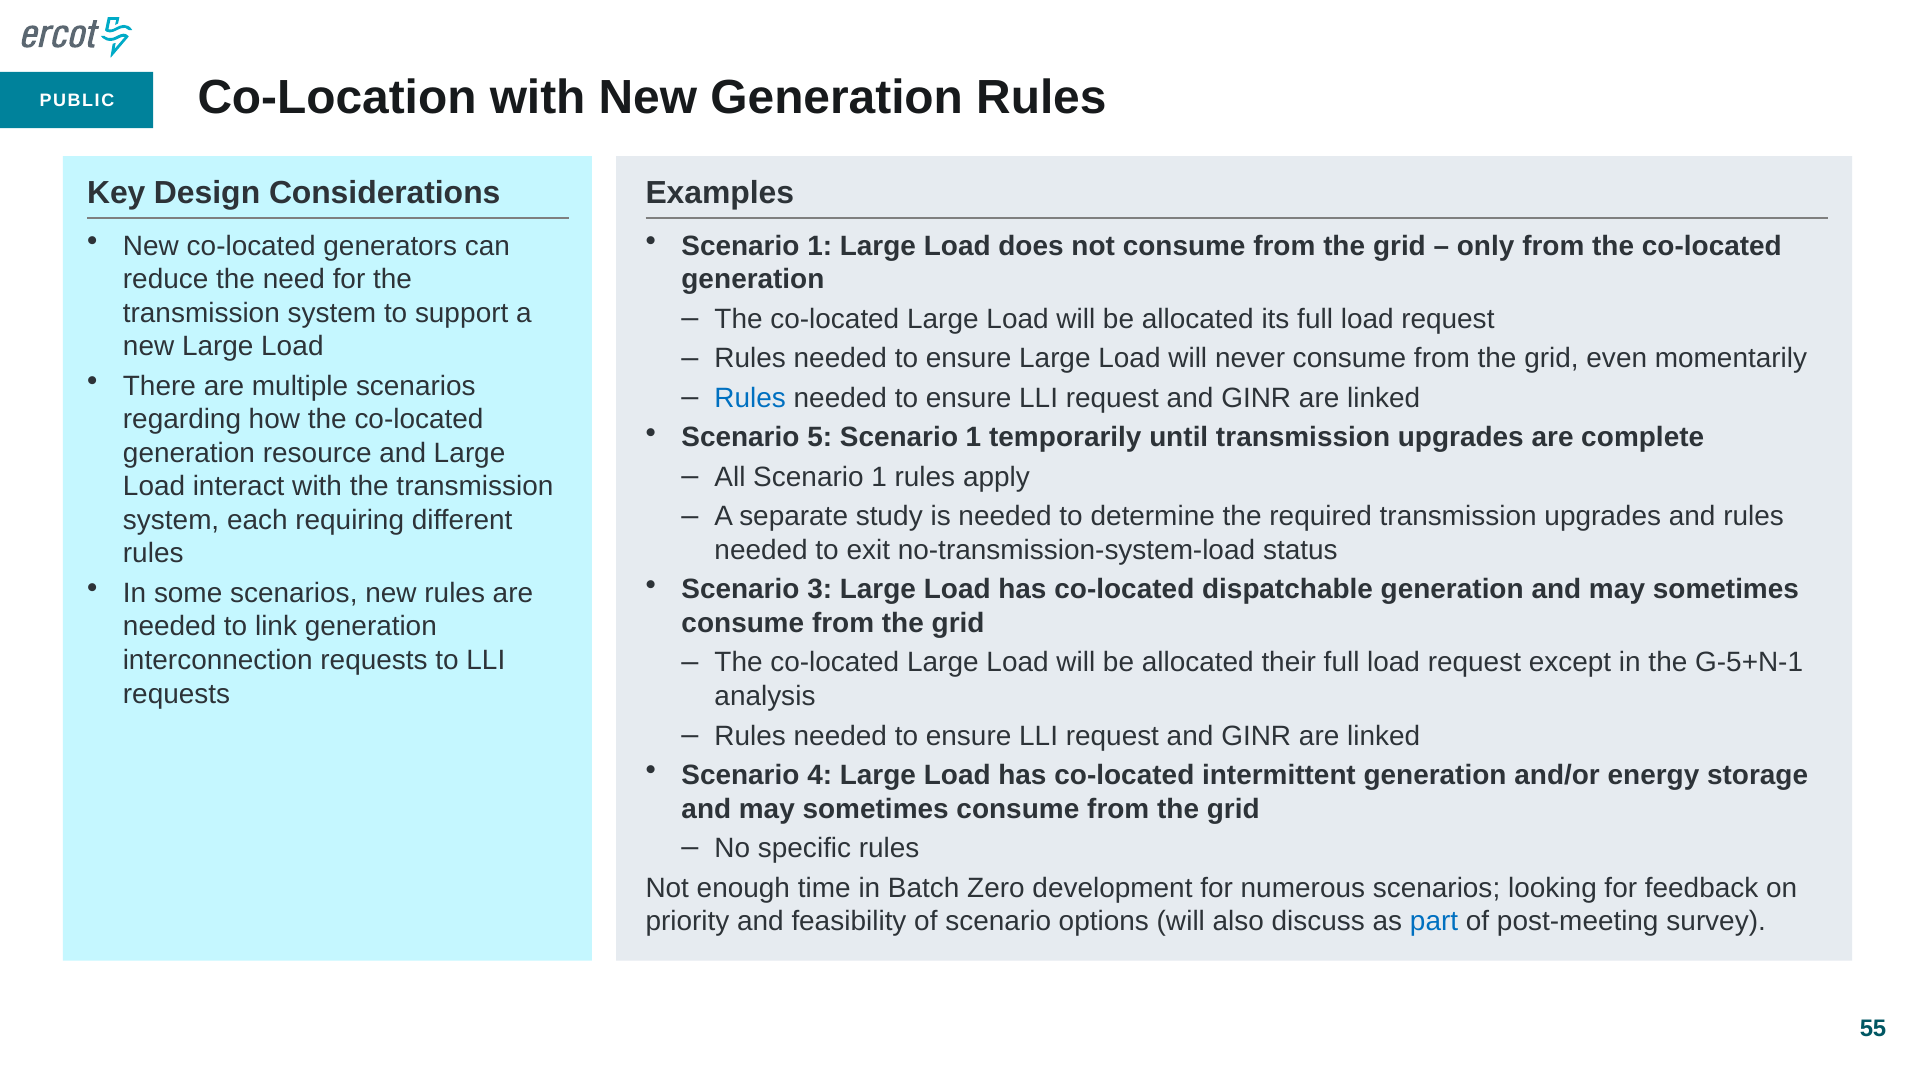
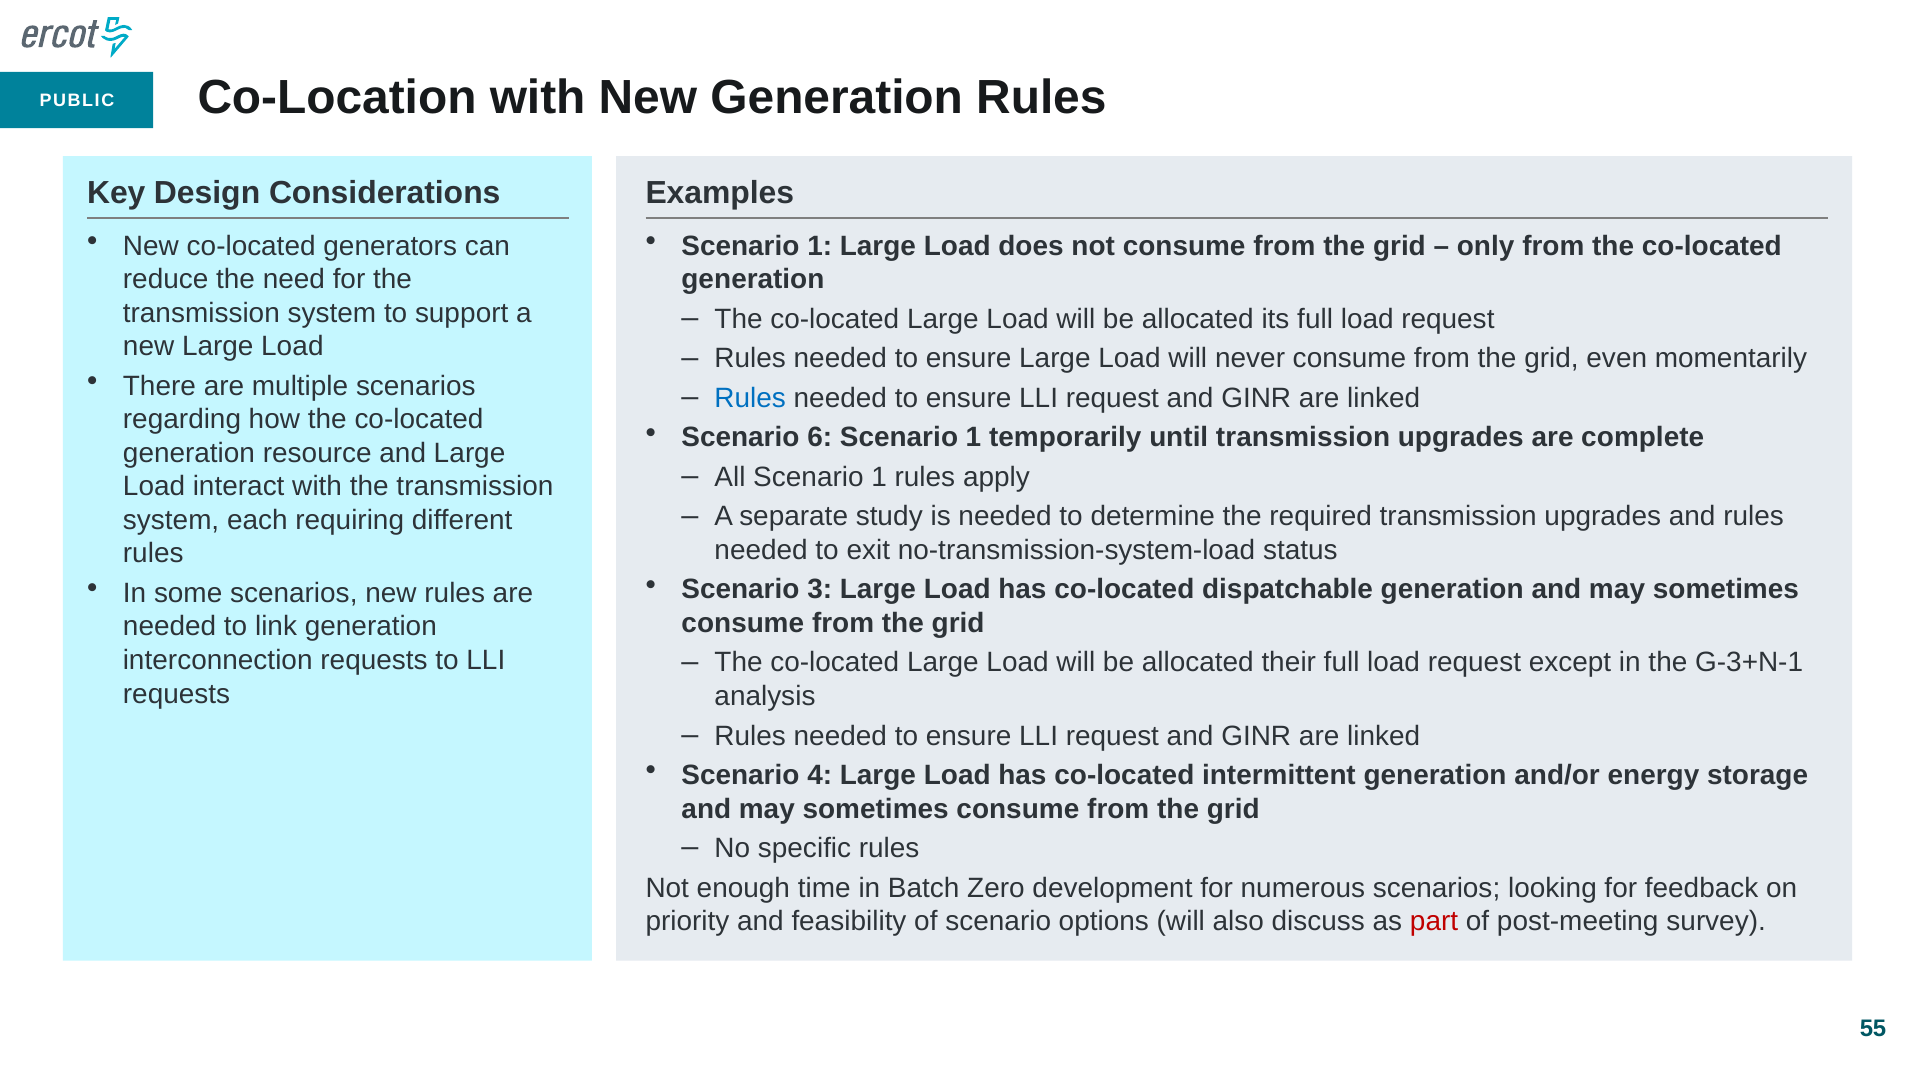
5: 5 -> 6
G-5+N-1: G-5+N-1 -> G-3+N-1
part colour: blue -> red
